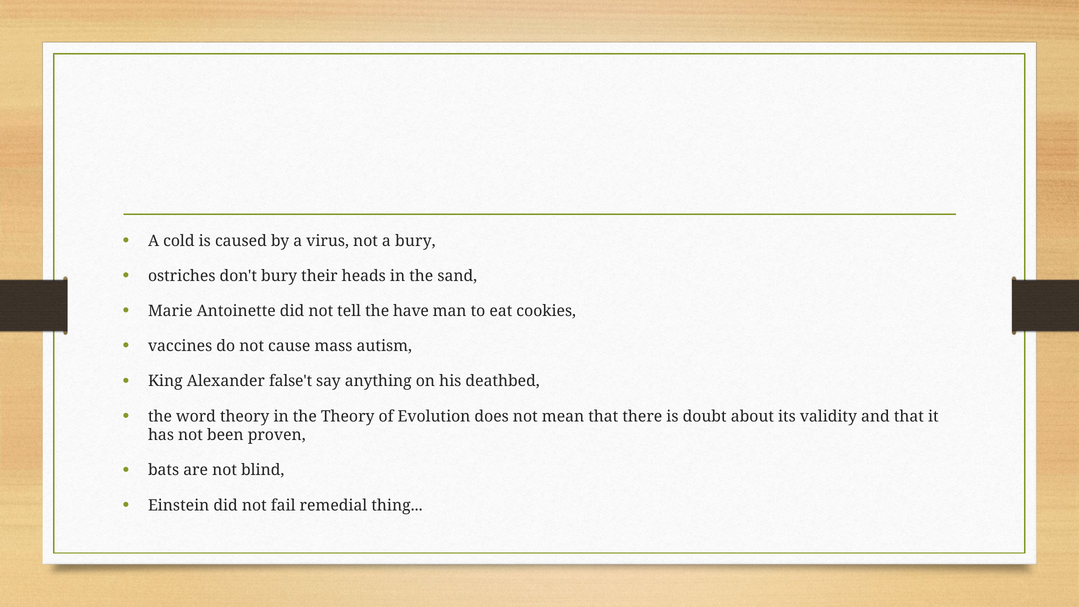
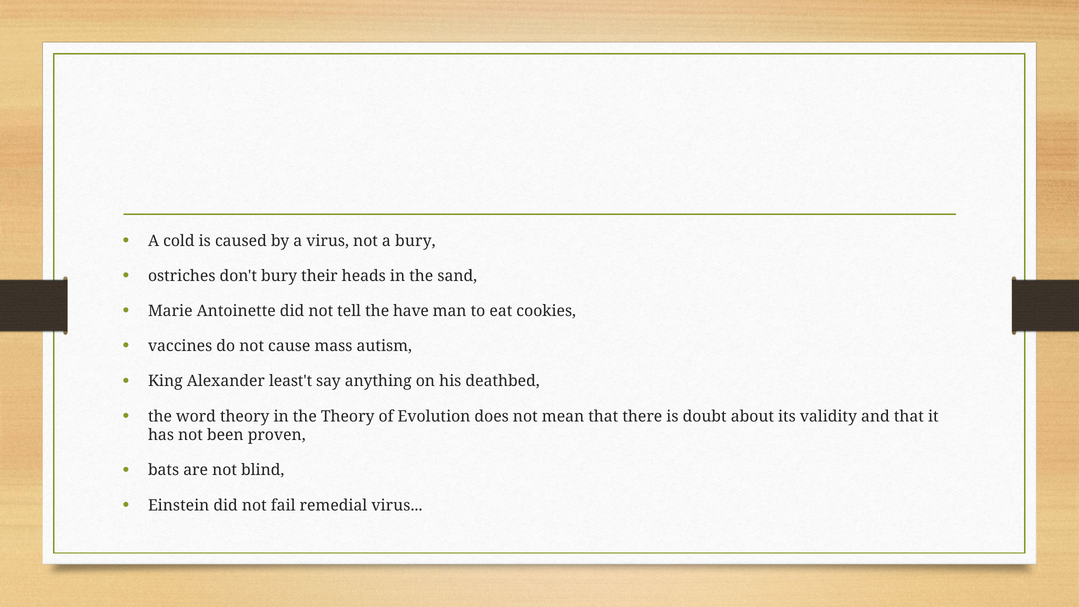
false't: false't -> least't
remedial thing: thing -> virus
